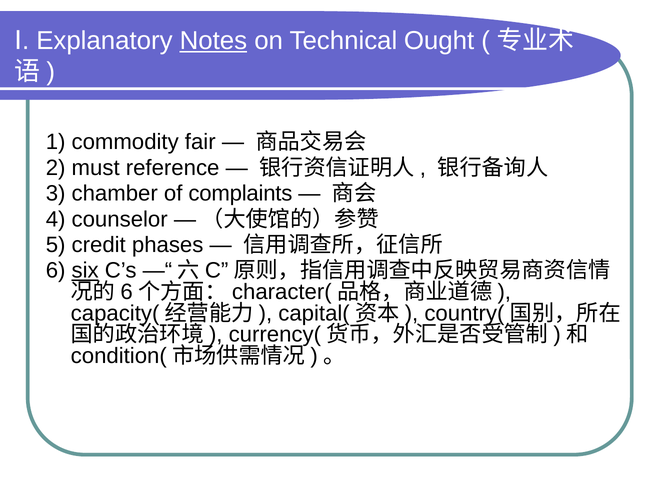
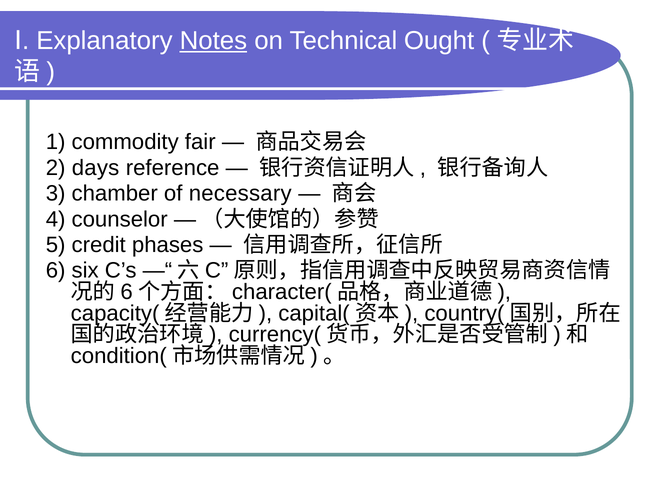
must: must -> days
complaints: complaints -> necessary
six underline: present -> none
